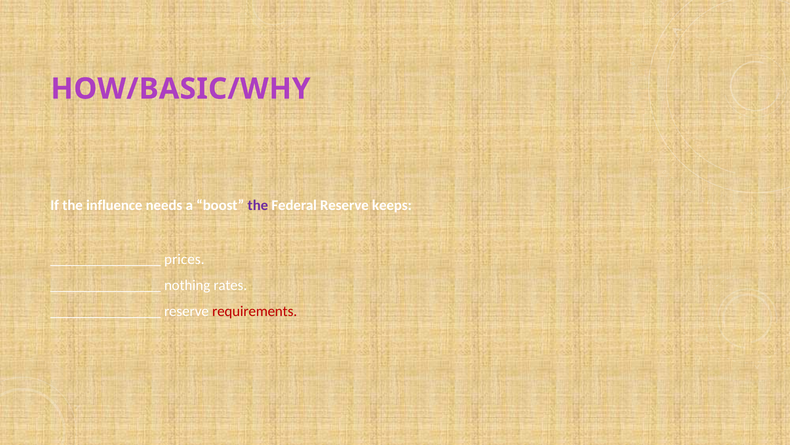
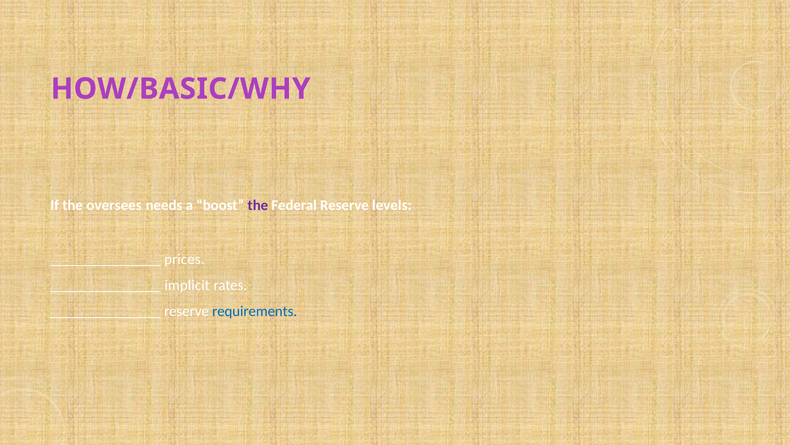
influence: influence -> oversees
keeps: keeps -> levels
nothing: nothing -> implicit
requirements colour: red -> blue
